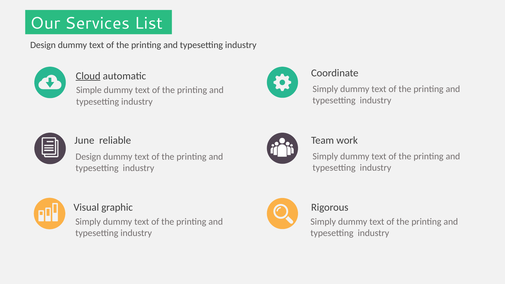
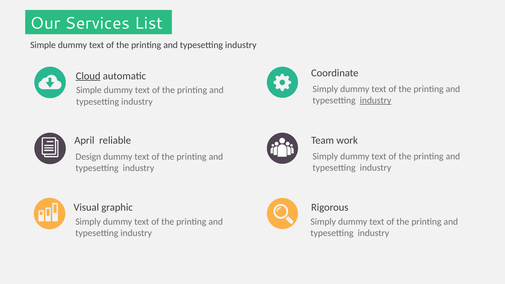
Design at (43, 45): Design -> Simple
industry at (376, 100) underline: none -> present
June: June -> April
